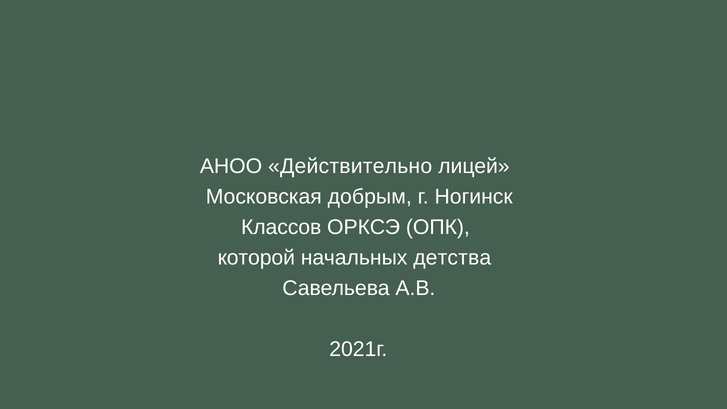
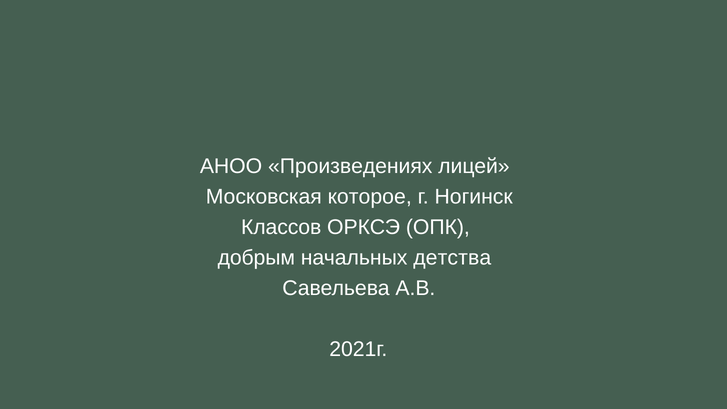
Действительно: Действительно -> Произведениях
добрым: добрым -> которое
которой: которой -> добрым
